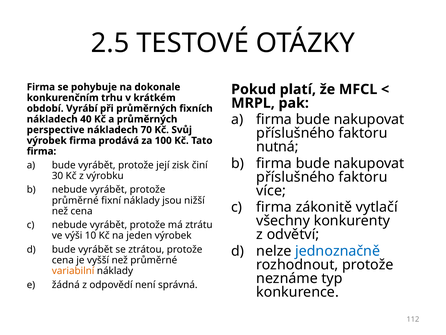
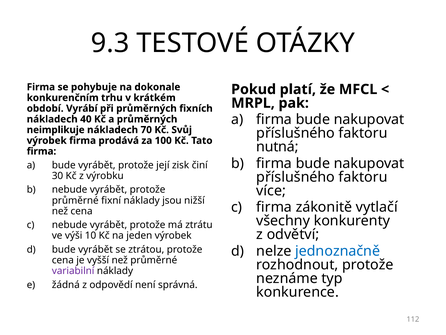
2.5: 2.5 -> 9.3
perspective: perspective -> neimplikuje
variabilní colour: orange -> purple
